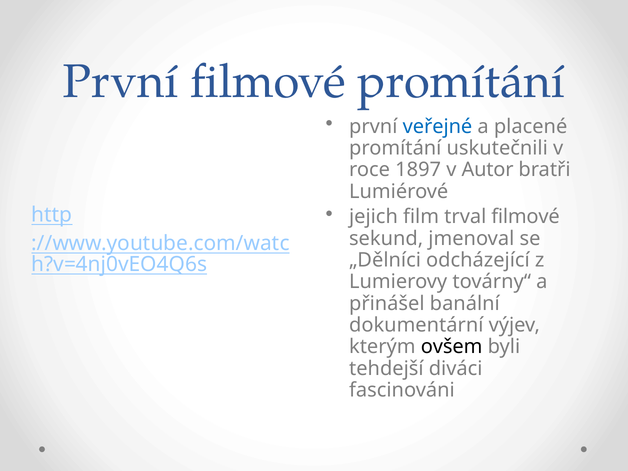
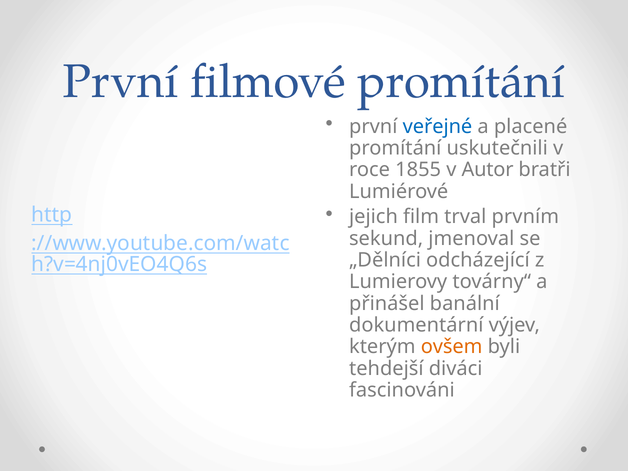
1897: 1897 -> 1855
trval filmové: filmové -> prvním
ovšem colour: black -> orange
